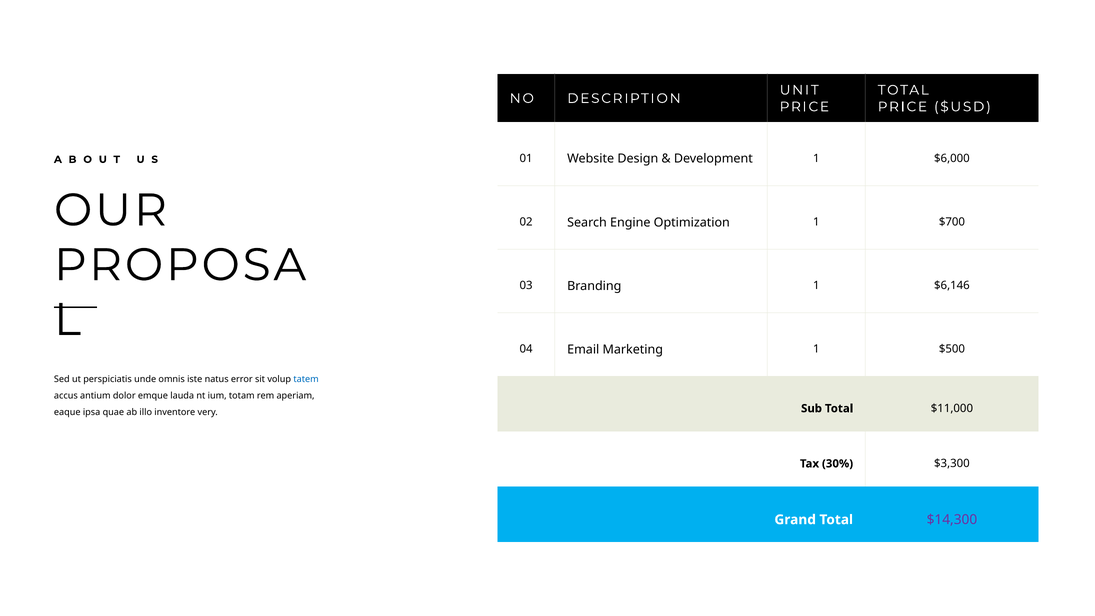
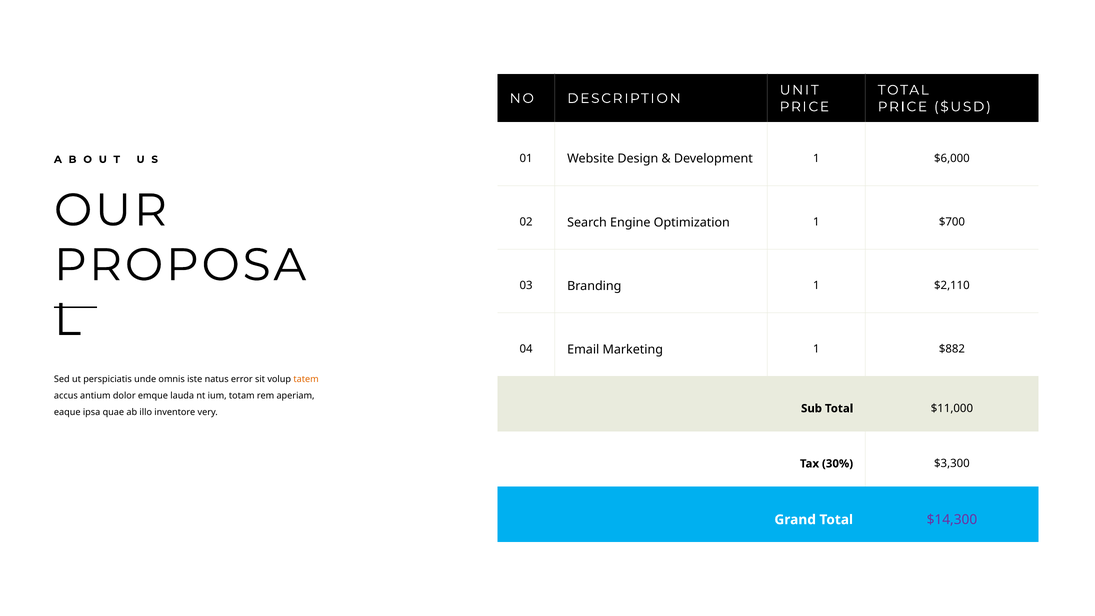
$6,146: $6,146 -> $2,110
$500: $500 -> $882
tatem colour: blue -> orange
